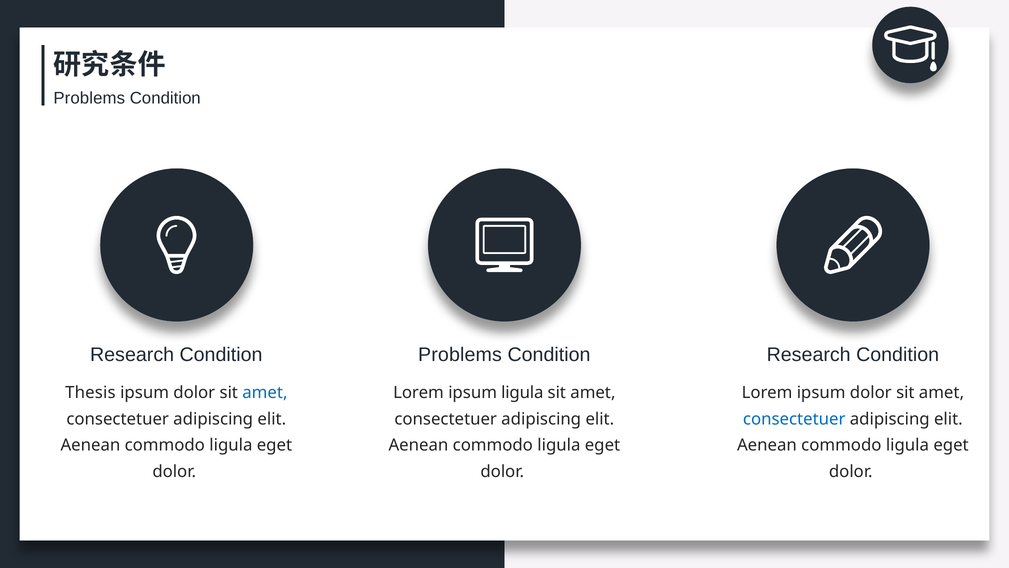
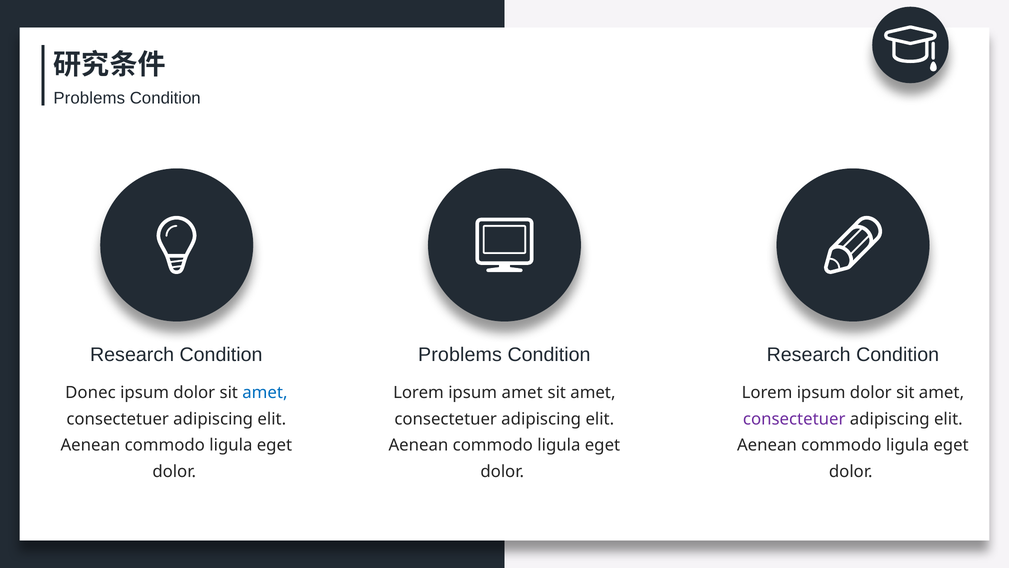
Thesis: Thesis -> Donec
ipsum ligula: ligula -> amet
consectetuer at (794, 419) colour: blue -> purple
